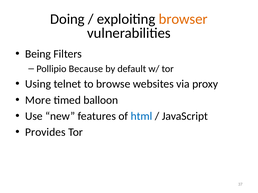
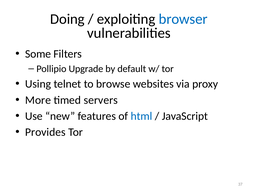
browser colour: orange -> blue
Being: Being -> Some
Because: Because -> Upgrade
balloon: balloon -> servers
